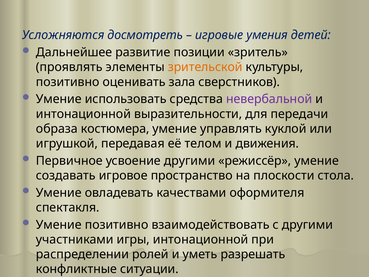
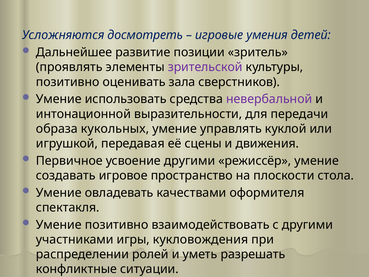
зрительской colour: orange -> purple
костюмера: костюмера -> кукольных
телом: телом -> сцены
игры интонационной: интонационной -> кукловождения
